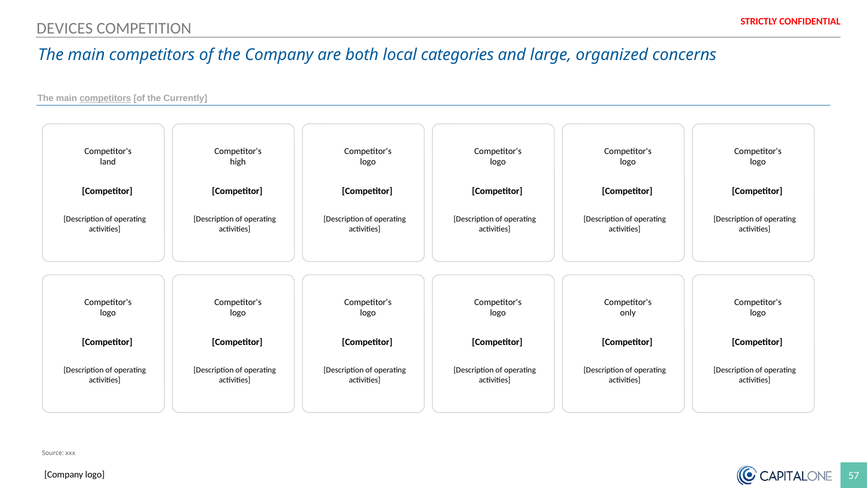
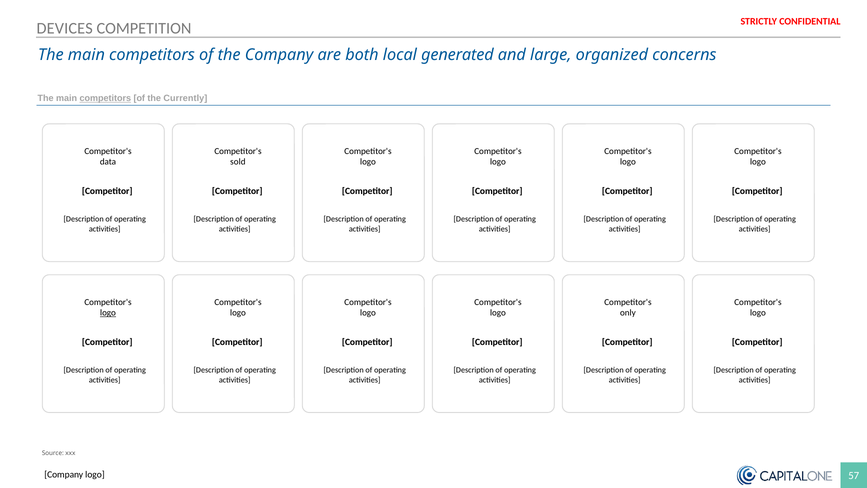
categories: categories -> generated
land: land -> data
high: high -> sold
logo at (108, 313) underline: none -> present
